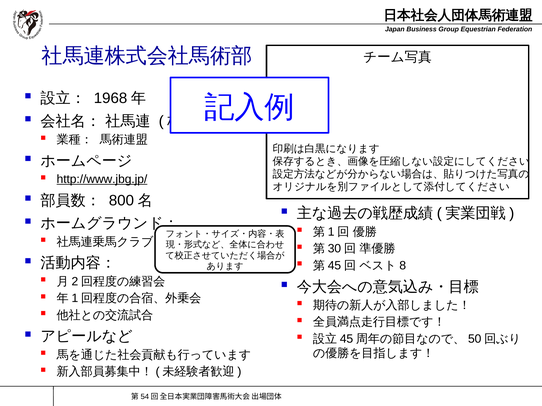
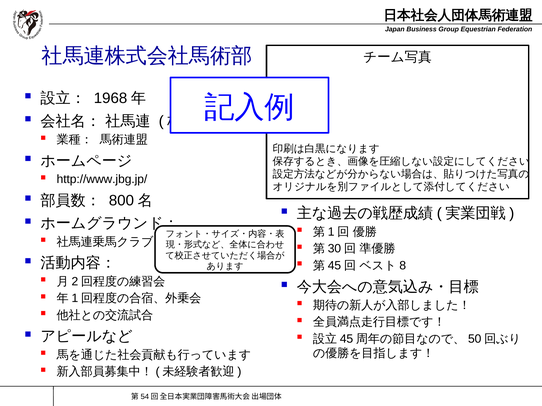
http://www.jbg.jp/ underline: present -> none
